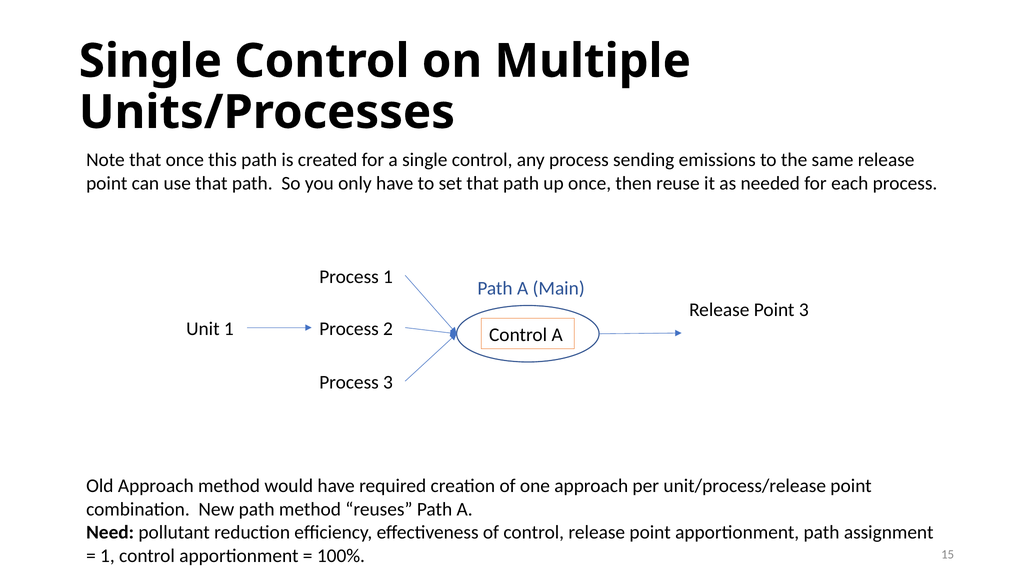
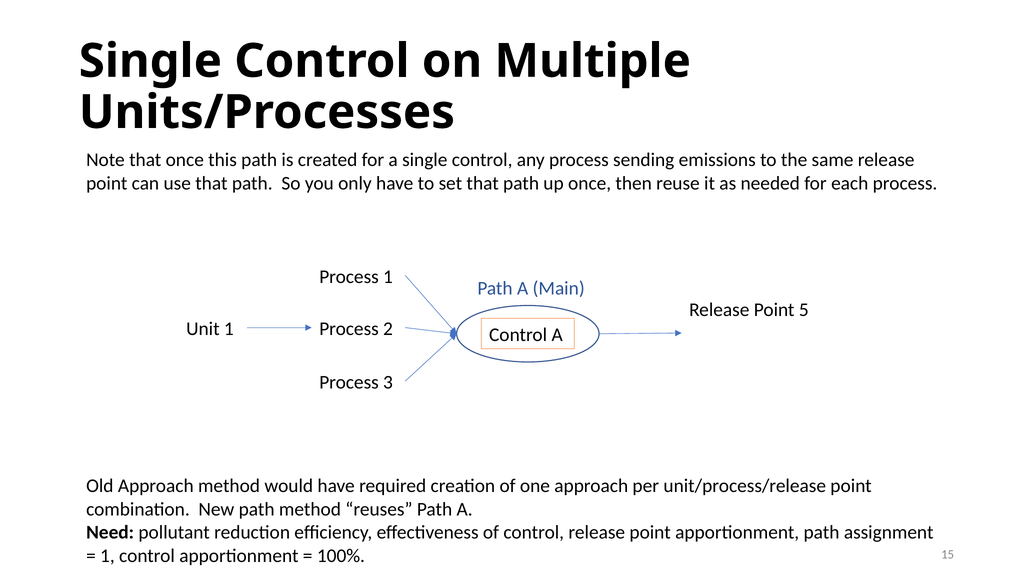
Point 3: 3 -> 5
